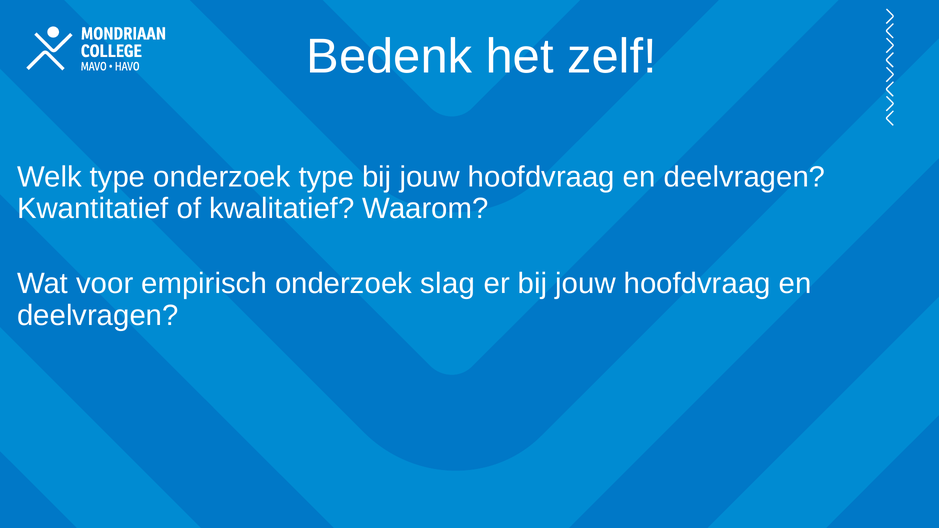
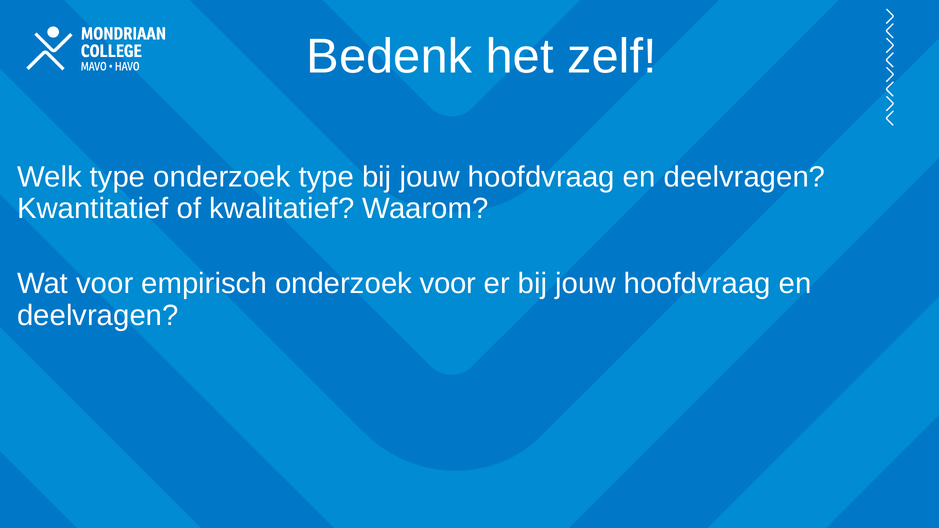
onderzoek slag: slag -> voor
